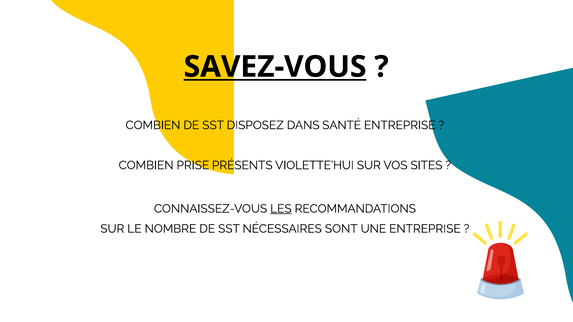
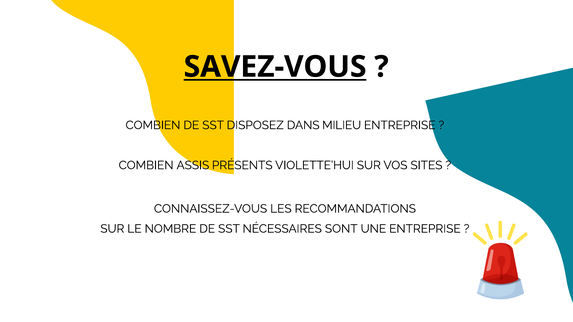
SANTÉ: SANTÉ -> MILIEU
PRISE: PRISE -> ASSIS
LES underline: present -> none
